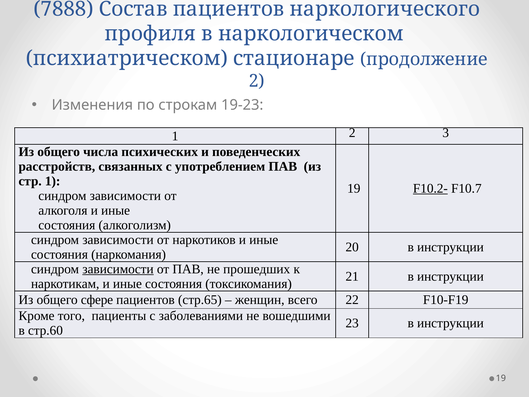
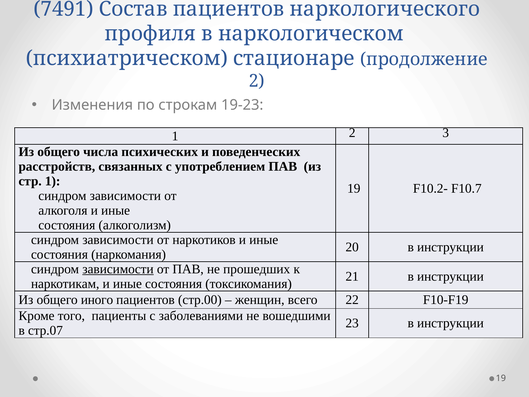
7888: 7888 -> 7491
F10.2- underline: present -> none
сфере: сфере -> иного
стр.65: стр.65 -> стр.00
стр.60: стр.60 -> стр.07
